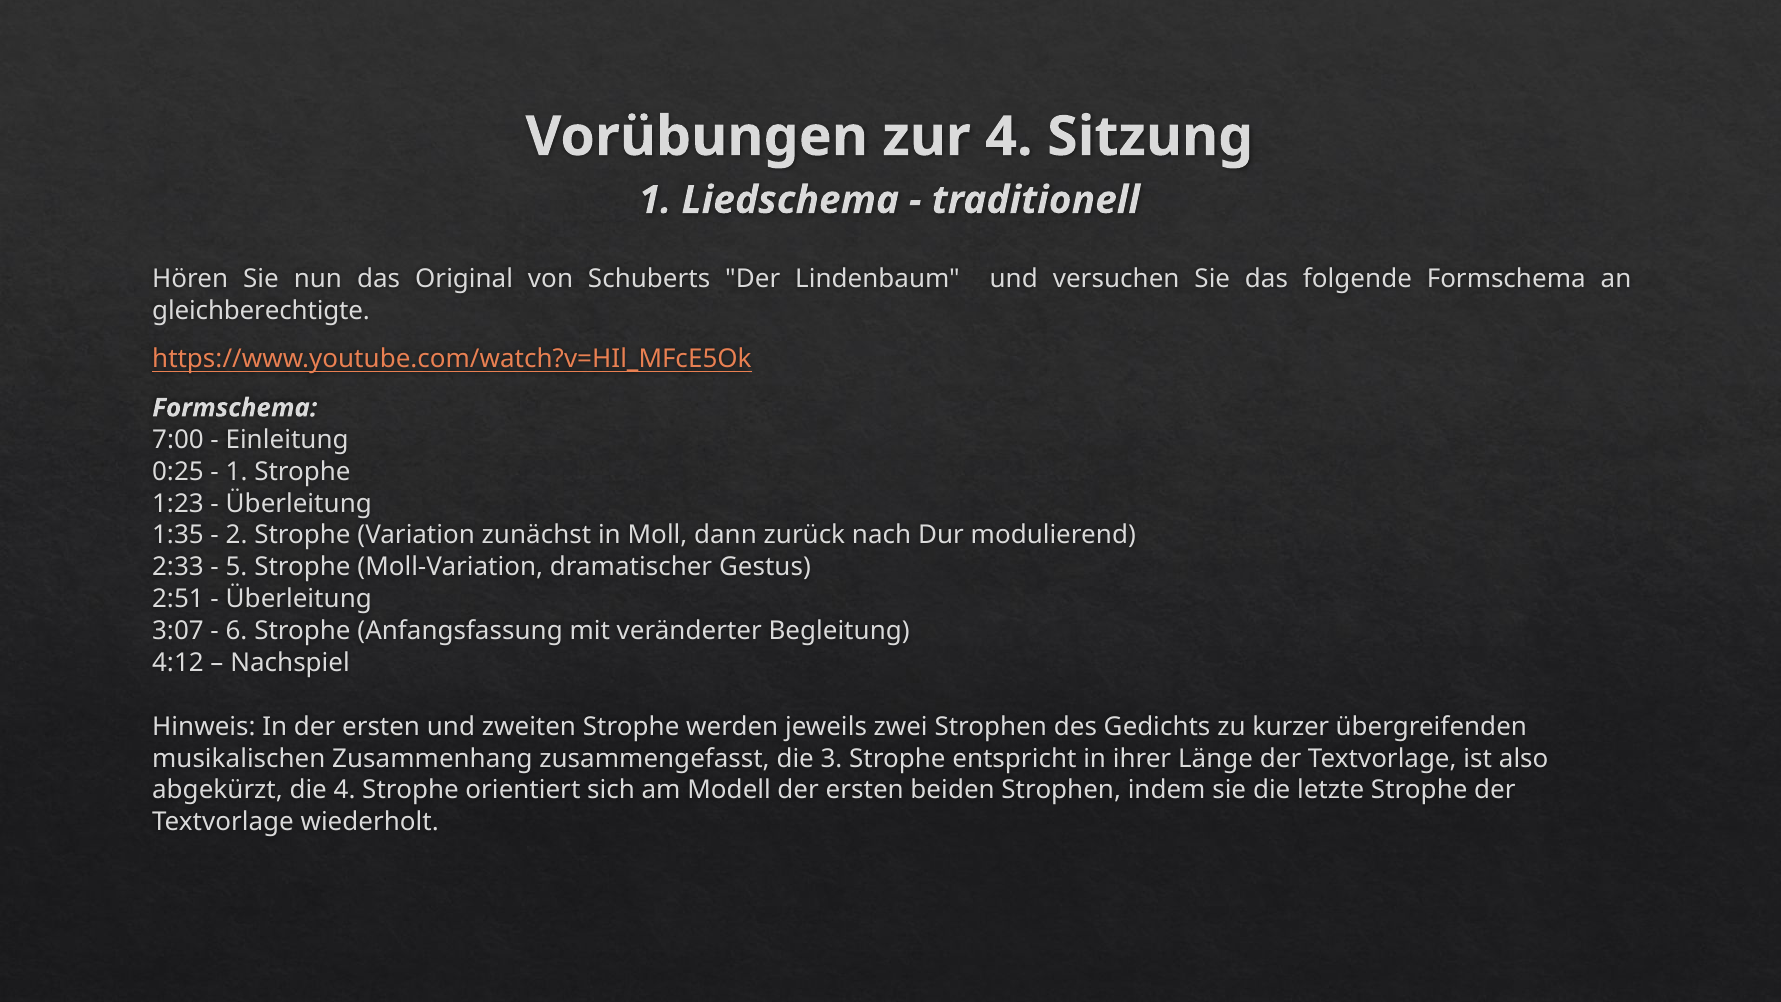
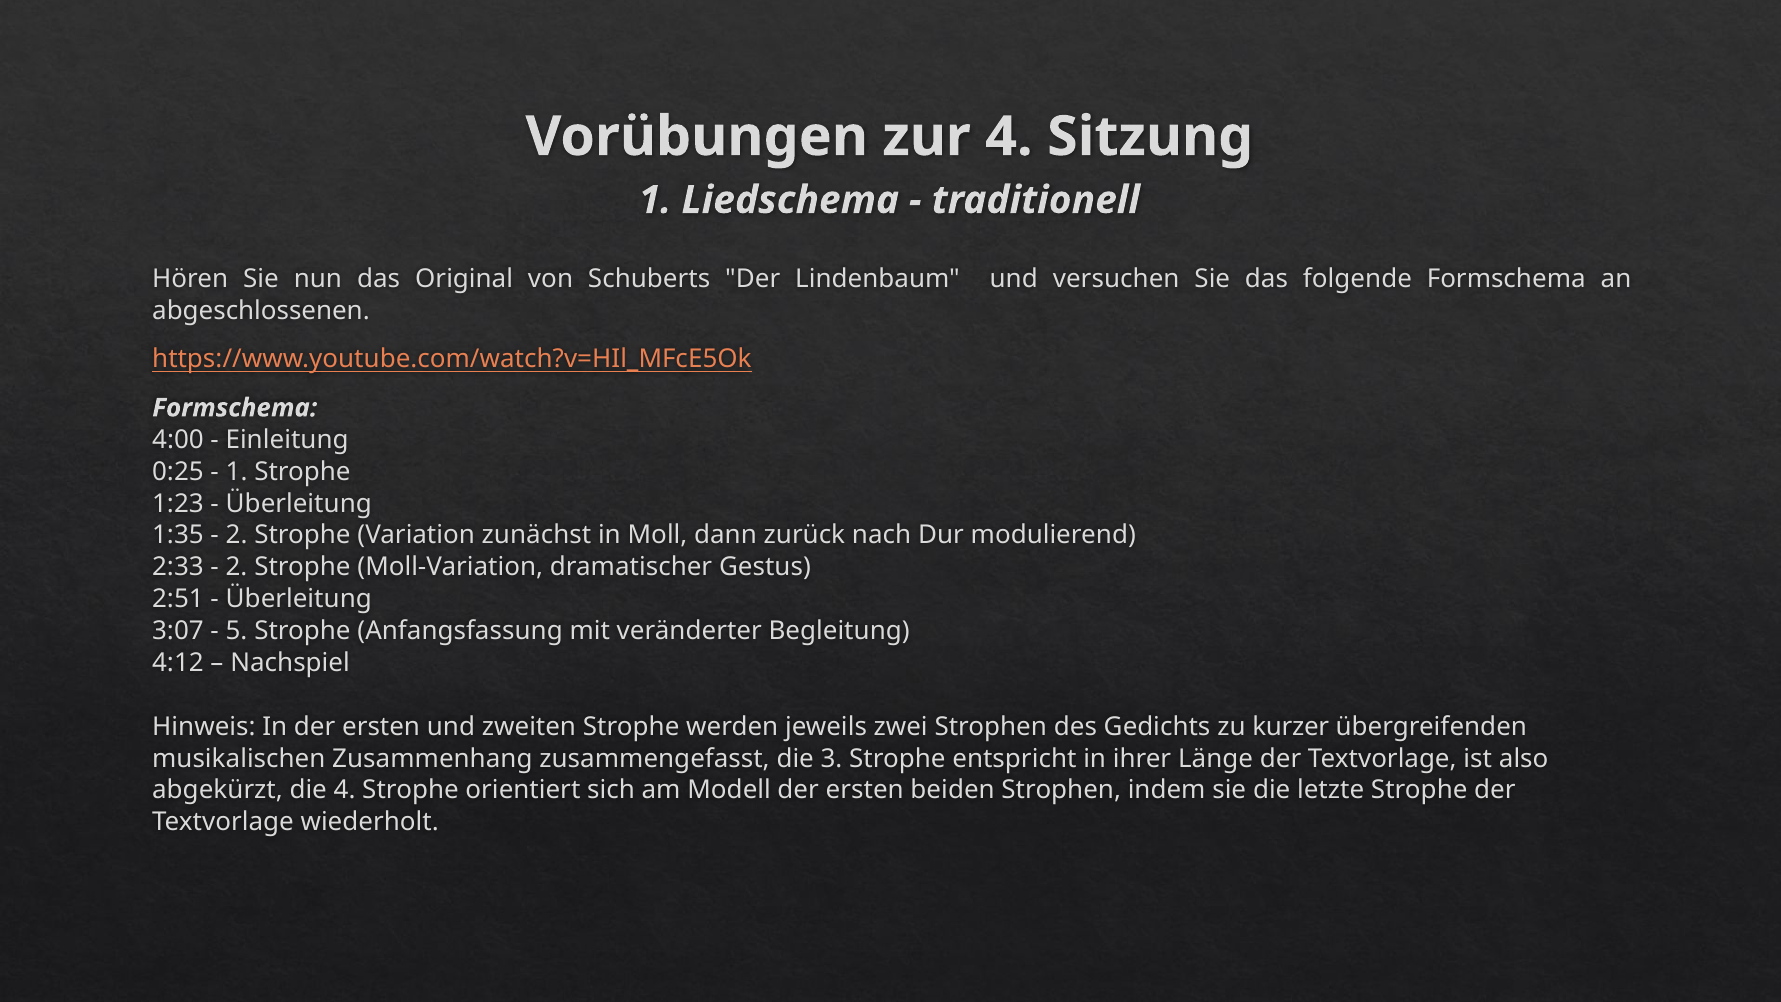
gleichberechtigte: gleichberechtigte -> abgeschlossenen
7:00: 7:00 -> 4:00
5 at (237, 567): 5 -> 2
6: 6 -> 5
